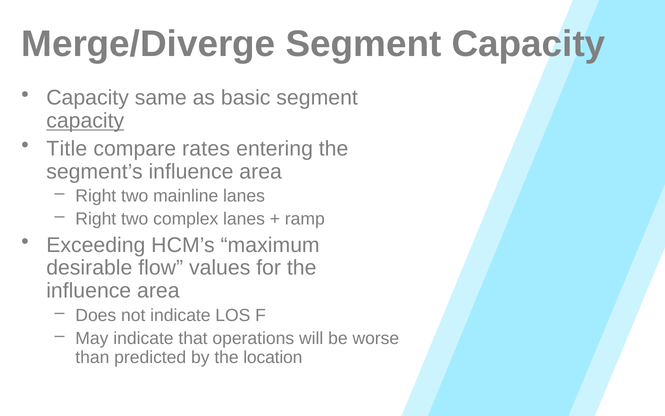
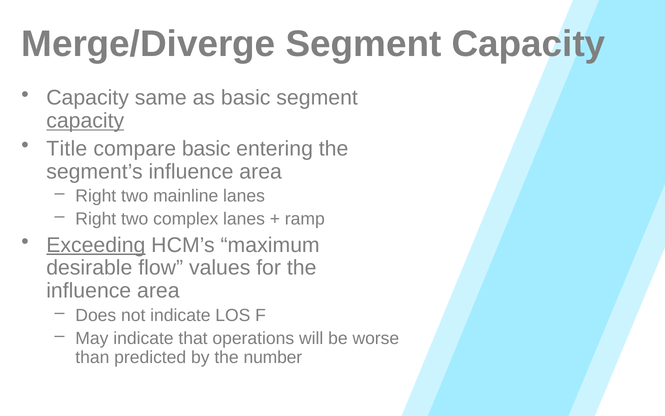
compare rates: rates -> basic
Exceeding underline: none -> present
location: location -> number
